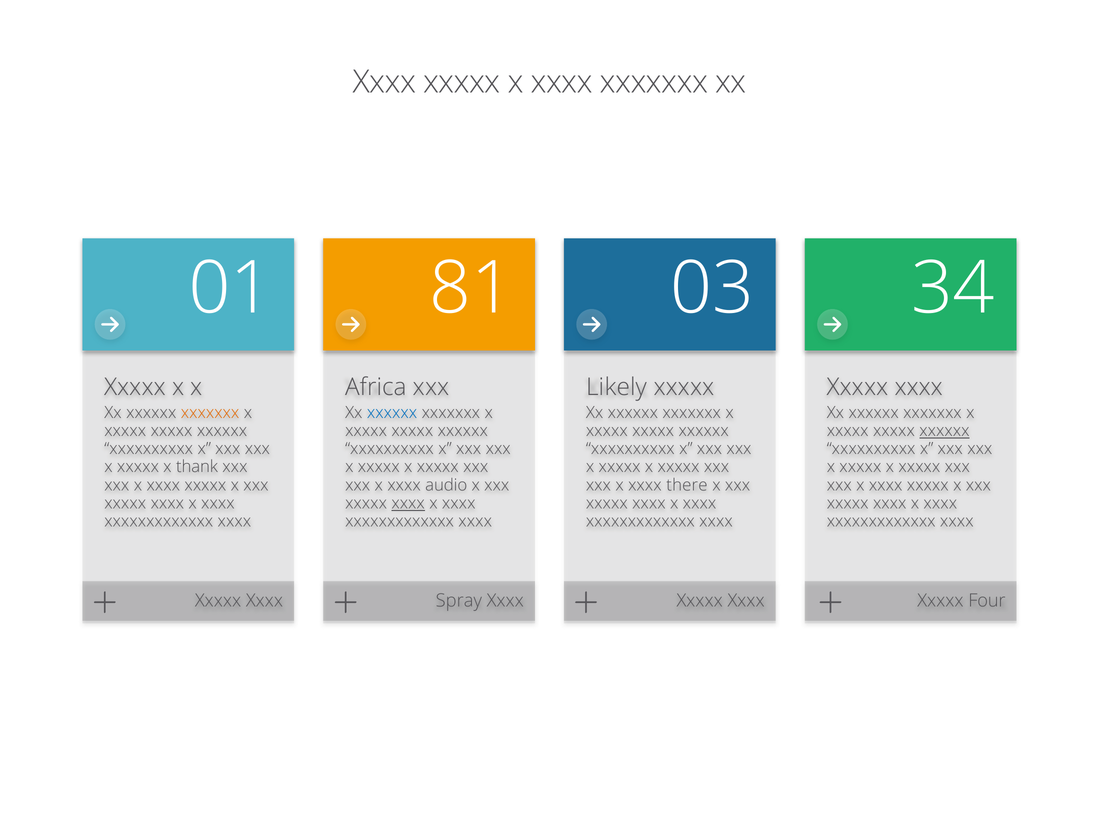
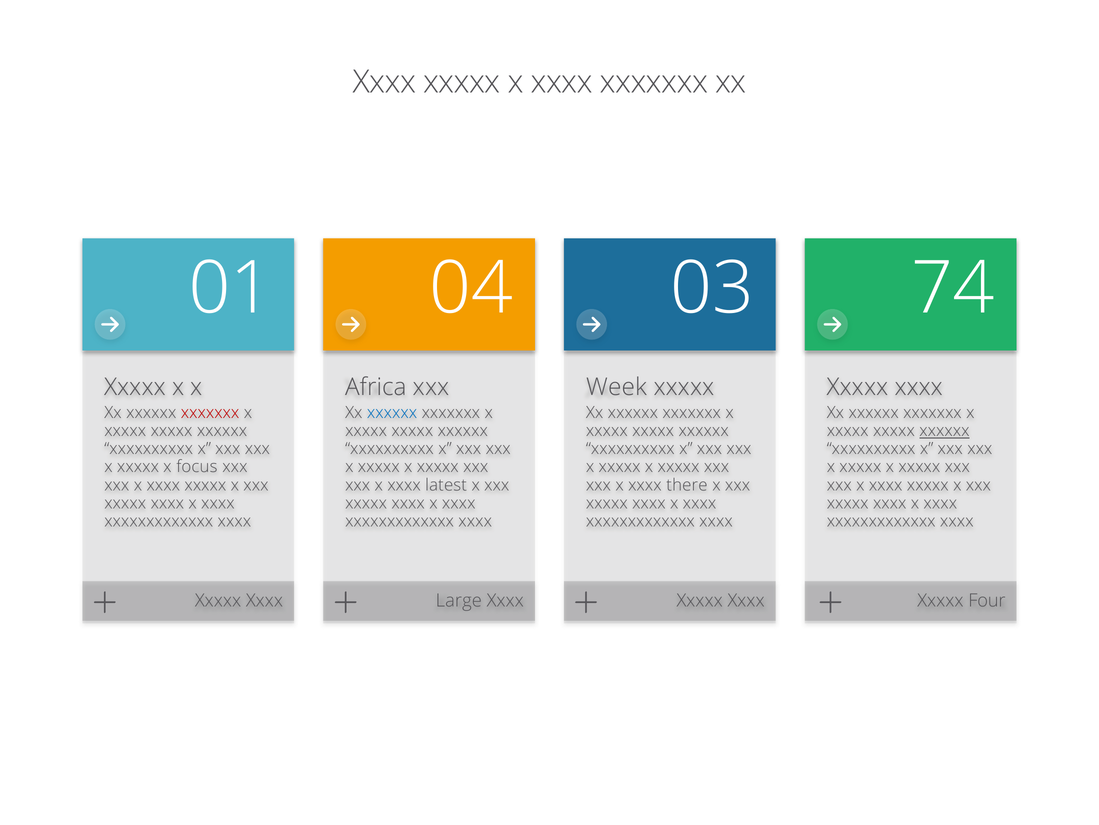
81: 81 -> 04
34: 34 -> 74
Likely: Likely -> Week
xxxxxxx at (210, 412) colour: orange -> red
thank: thank -> focus
audio: audio -> latest
xxxx at (408, 503) underline: present -> none
Spray: Spray -> Large
